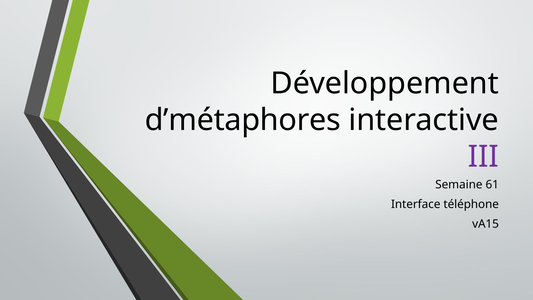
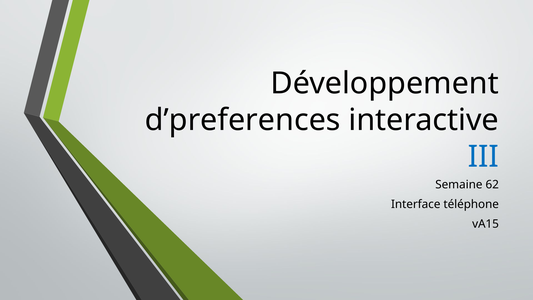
d’métaphores: d’métaphores -> d’preferences
III colour: purple -> blue
61: 61 -> 62
